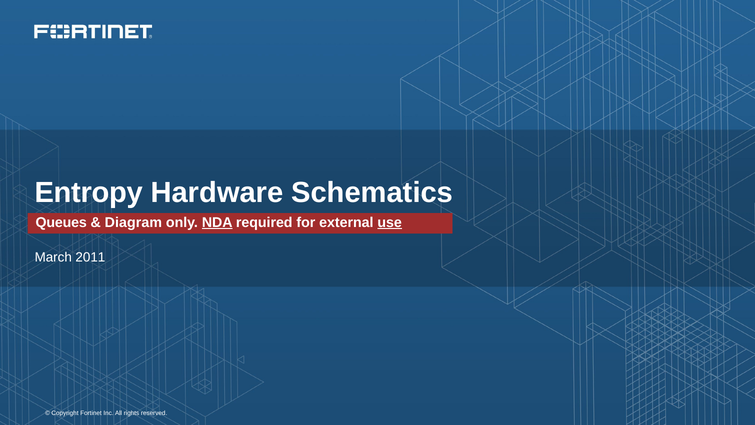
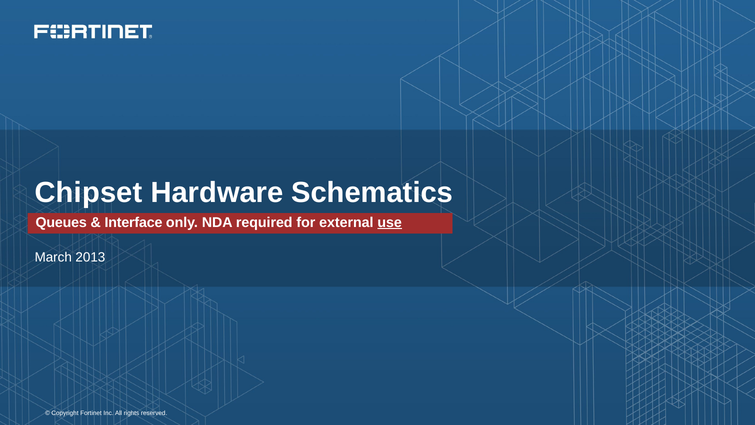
Entropy: Entropy -> Chipset
Diagram: Diagram -> Interface
NDA underline: present -> none
2011: 2011 -> 2013
